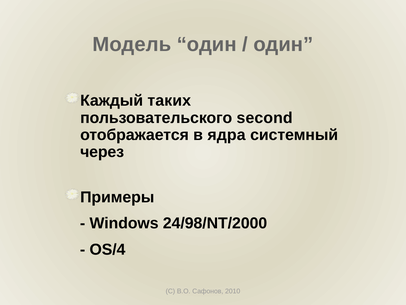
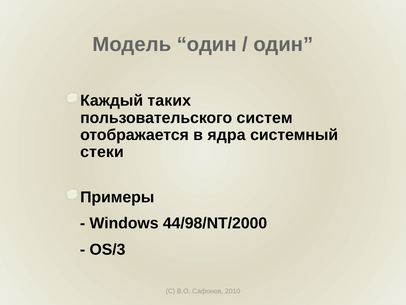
second: second -> систем
через: через -> стеки
24/98/NT/2000: 24/98/NT/2000 -> 44/98/NT/2000
OS/4: OS/4 -> OS/3
